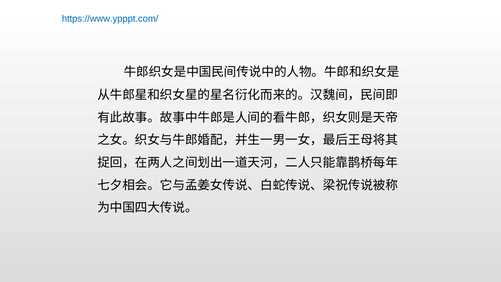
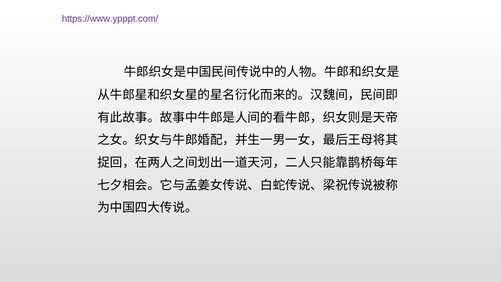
https://www.ypppt.com/ colour: blue -> purple
